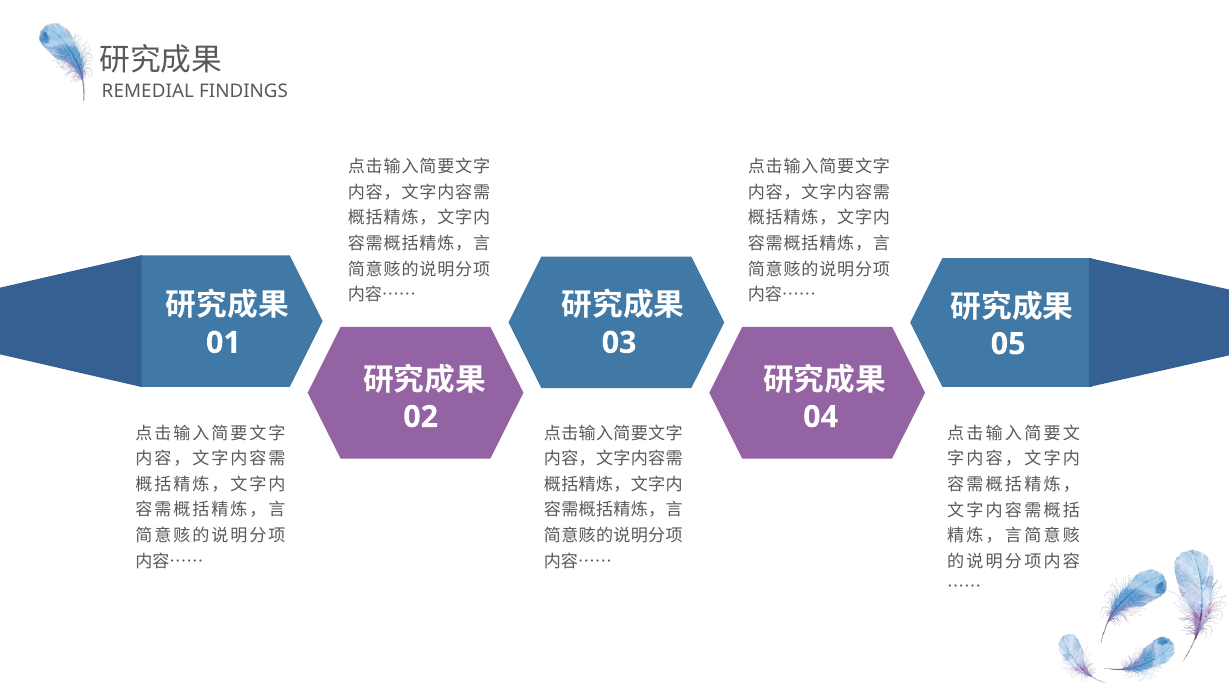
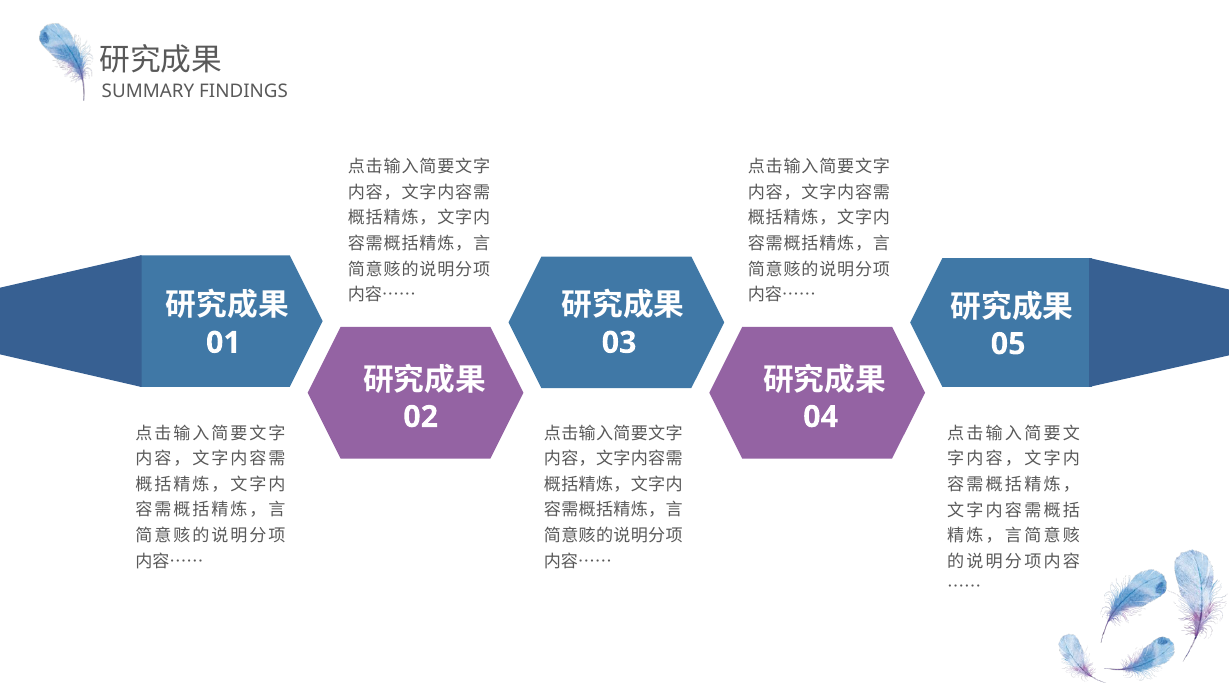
REMEDIAL: REMEDIAL -> SUMMARY
